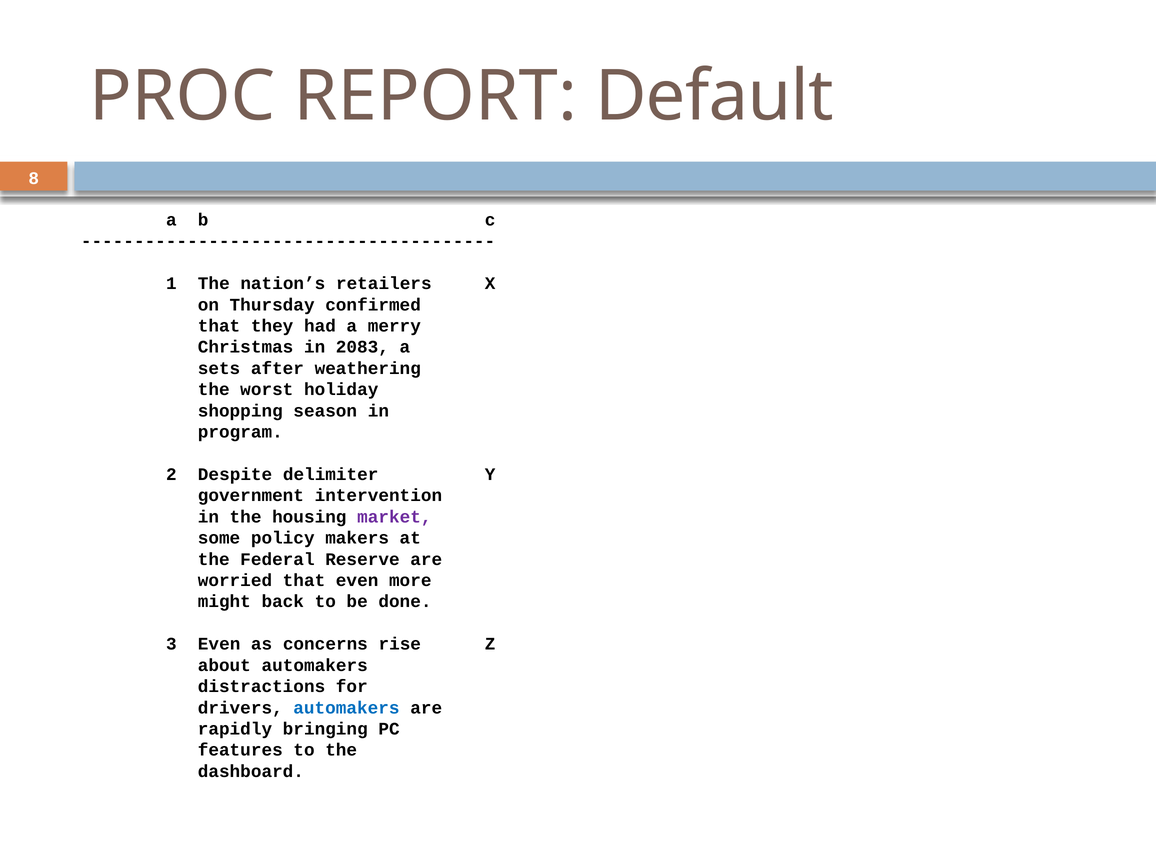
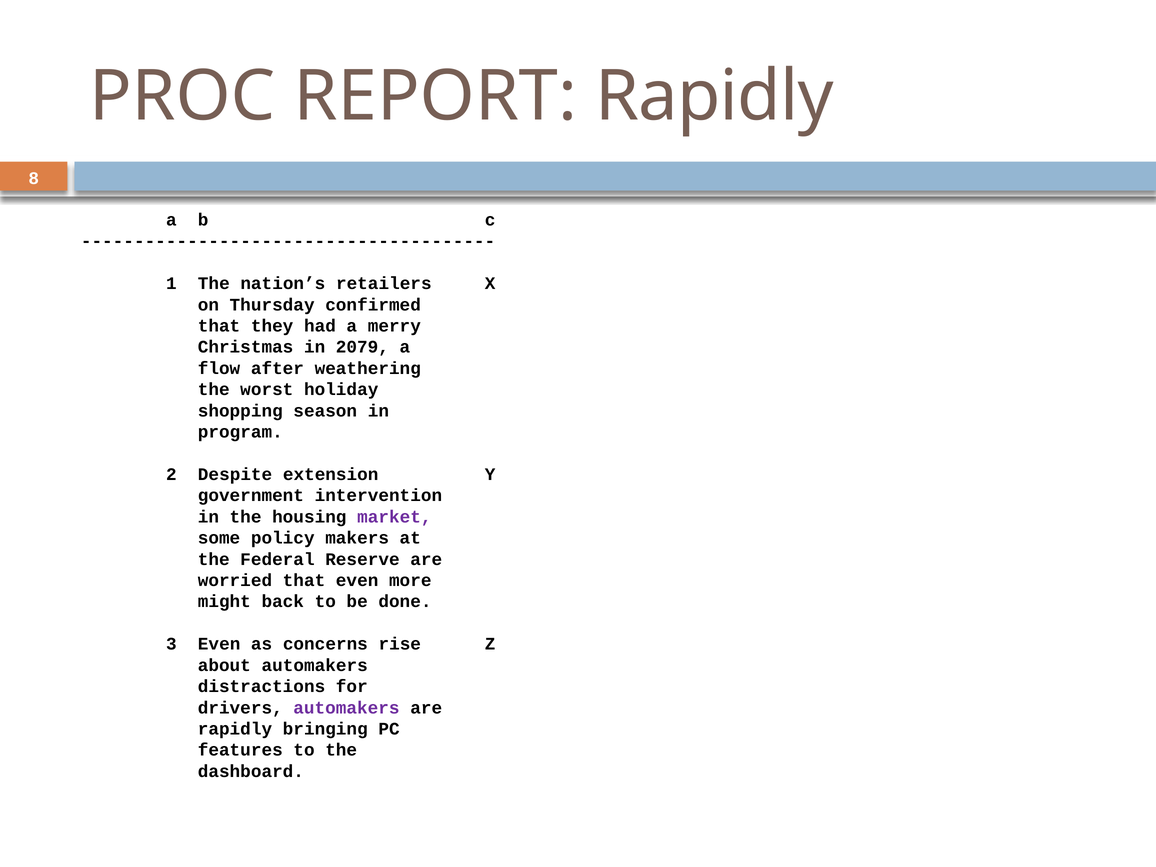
REPORT Default: Default -> Rapidly
2083: 2083 -> 2079
sets: sets -> flow
delimiter: delimiter -> extension
automakers at (346, 708) colour: blue -> purple
